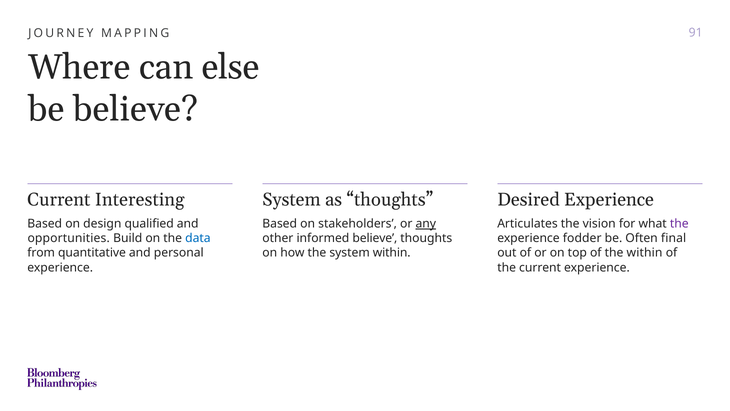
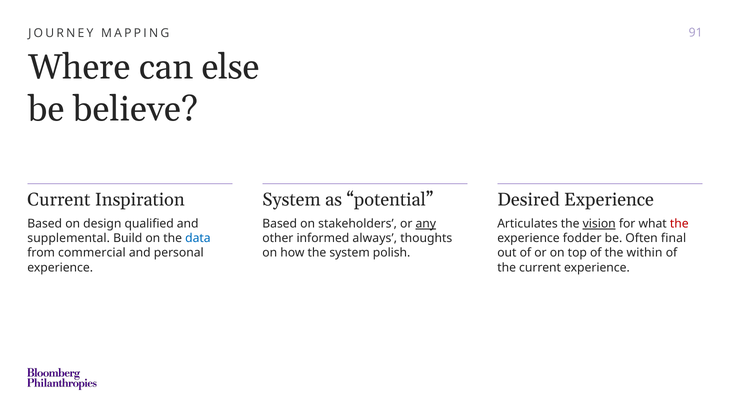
Interesting: Interesting -> Inspiration
as thoughts: thoughts -> potential
vision underline: none -> present
the at (679, 224) colour: purple -> red
opportunities: opportunities -> supplemental
informed believe: believe -> always
quantitative: quantitative -> commercial
system within: within -> polish
